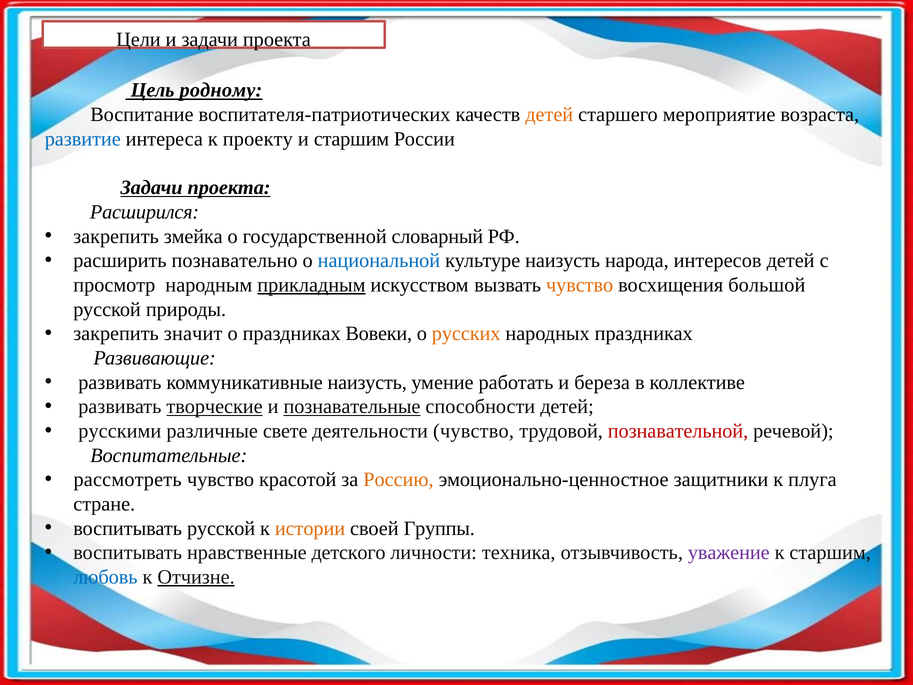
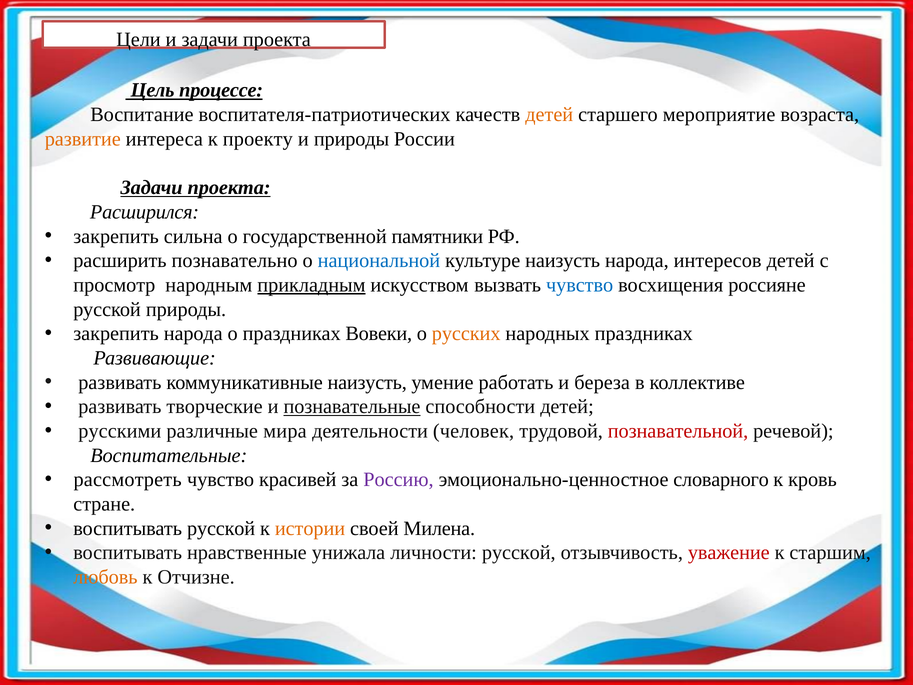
родному: родному -> процессе
развитие colour: blue -> orange
и старшим: старшим -> природы
змейка: змейка -> сильна
словарный: словарный -> памятники
чувство at (580, 285) colour: orange -> blue
большой: большой -> россияне
закрепить значит: значит -> народа
творческие underline: present -> none
свете: свете -> мира
деятельности чувство: чувство -> человек
красотой: красотой -> красивей
Россию colour: orange -> purple
защитники: защитники -> словарного
плуга: плуга -> кровь
Группы: Группы -> Милена
детского: детского -> унижала
личности техника: техника -> русской
уважение colour: purple -> red
любовь colour: blue -> orange
Отчизне underline: present -> none
